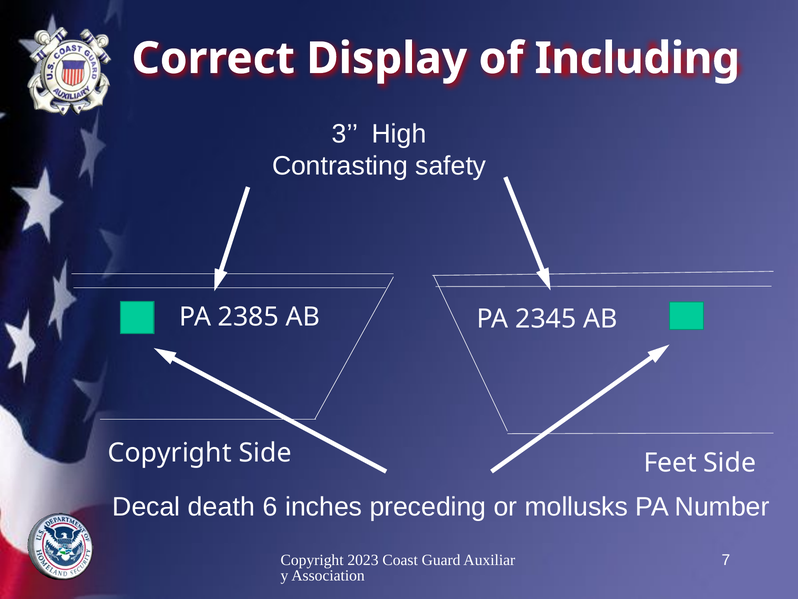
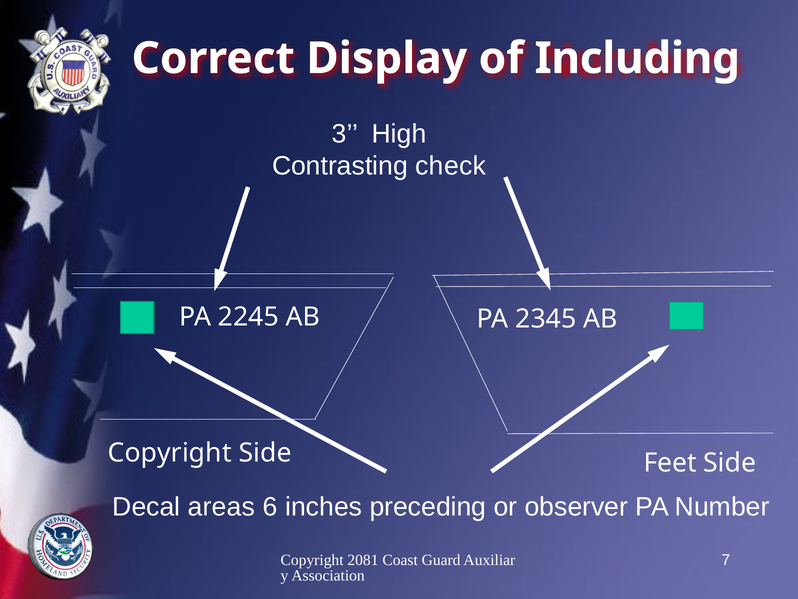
safety: safety -> check
2385: 2385 -> 2245
death: death -> areas
mollusks: mollusks -> observer
2023: 2023 -> 2081
